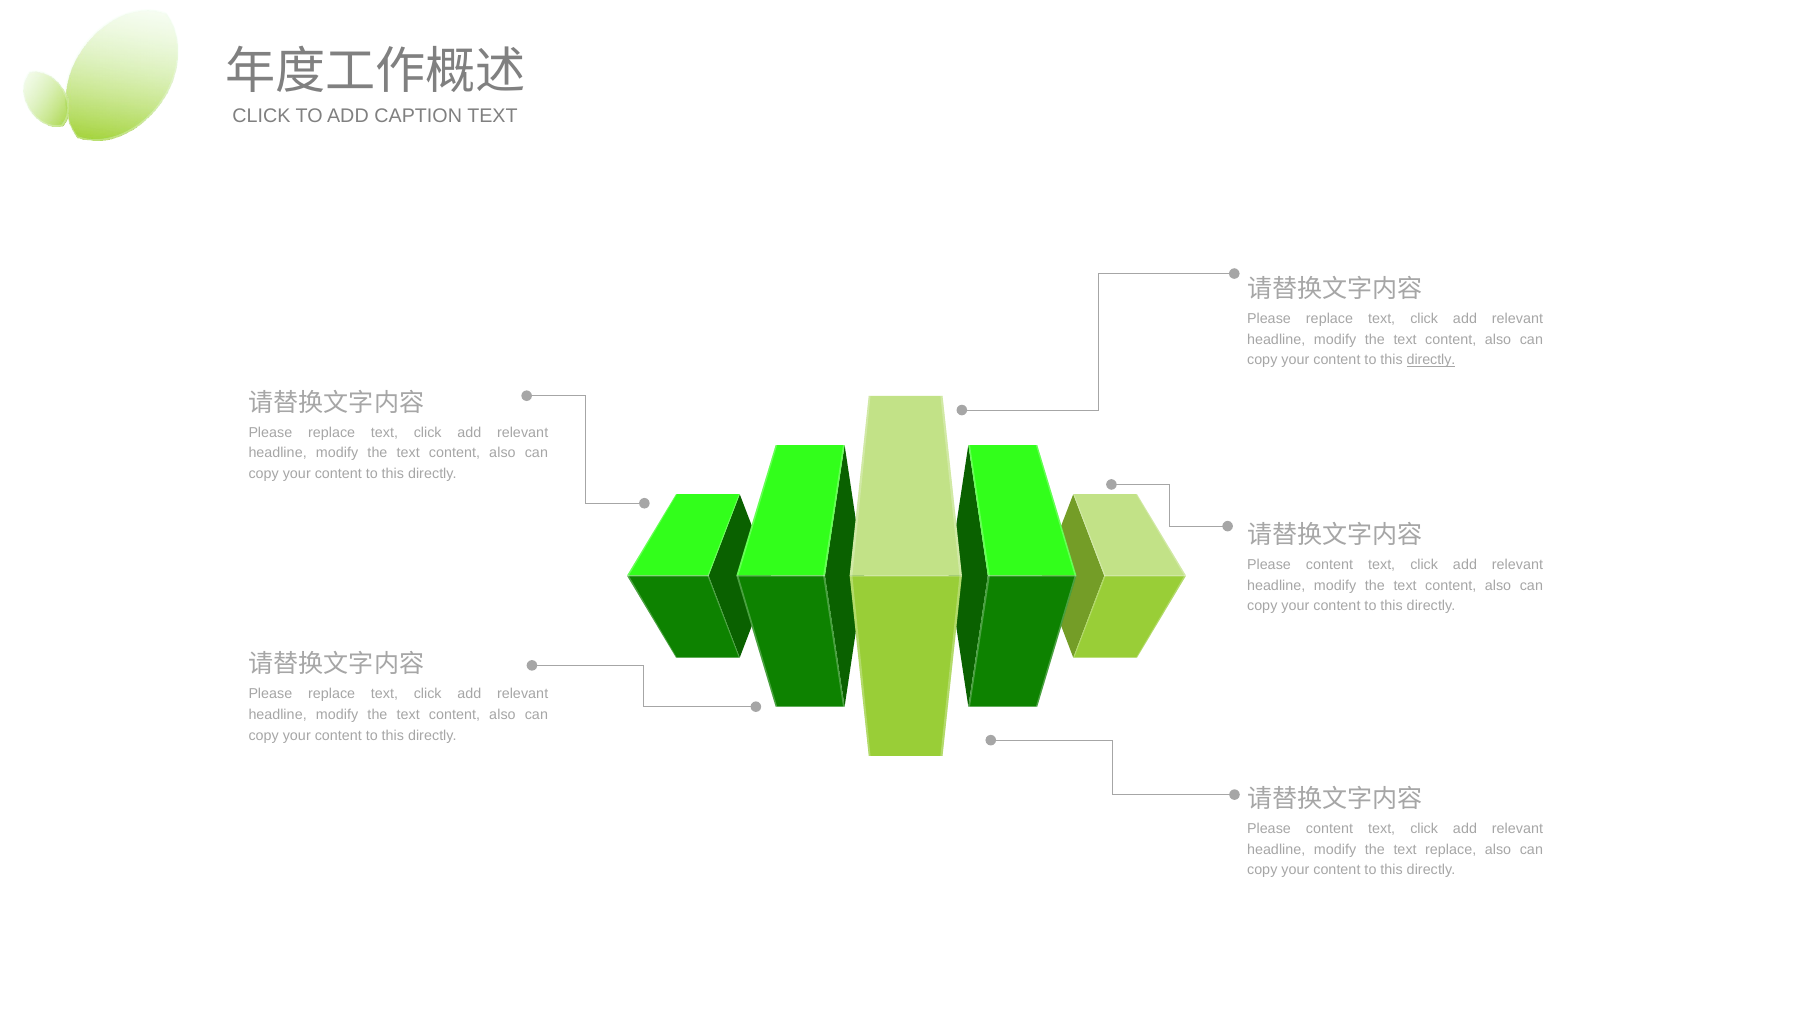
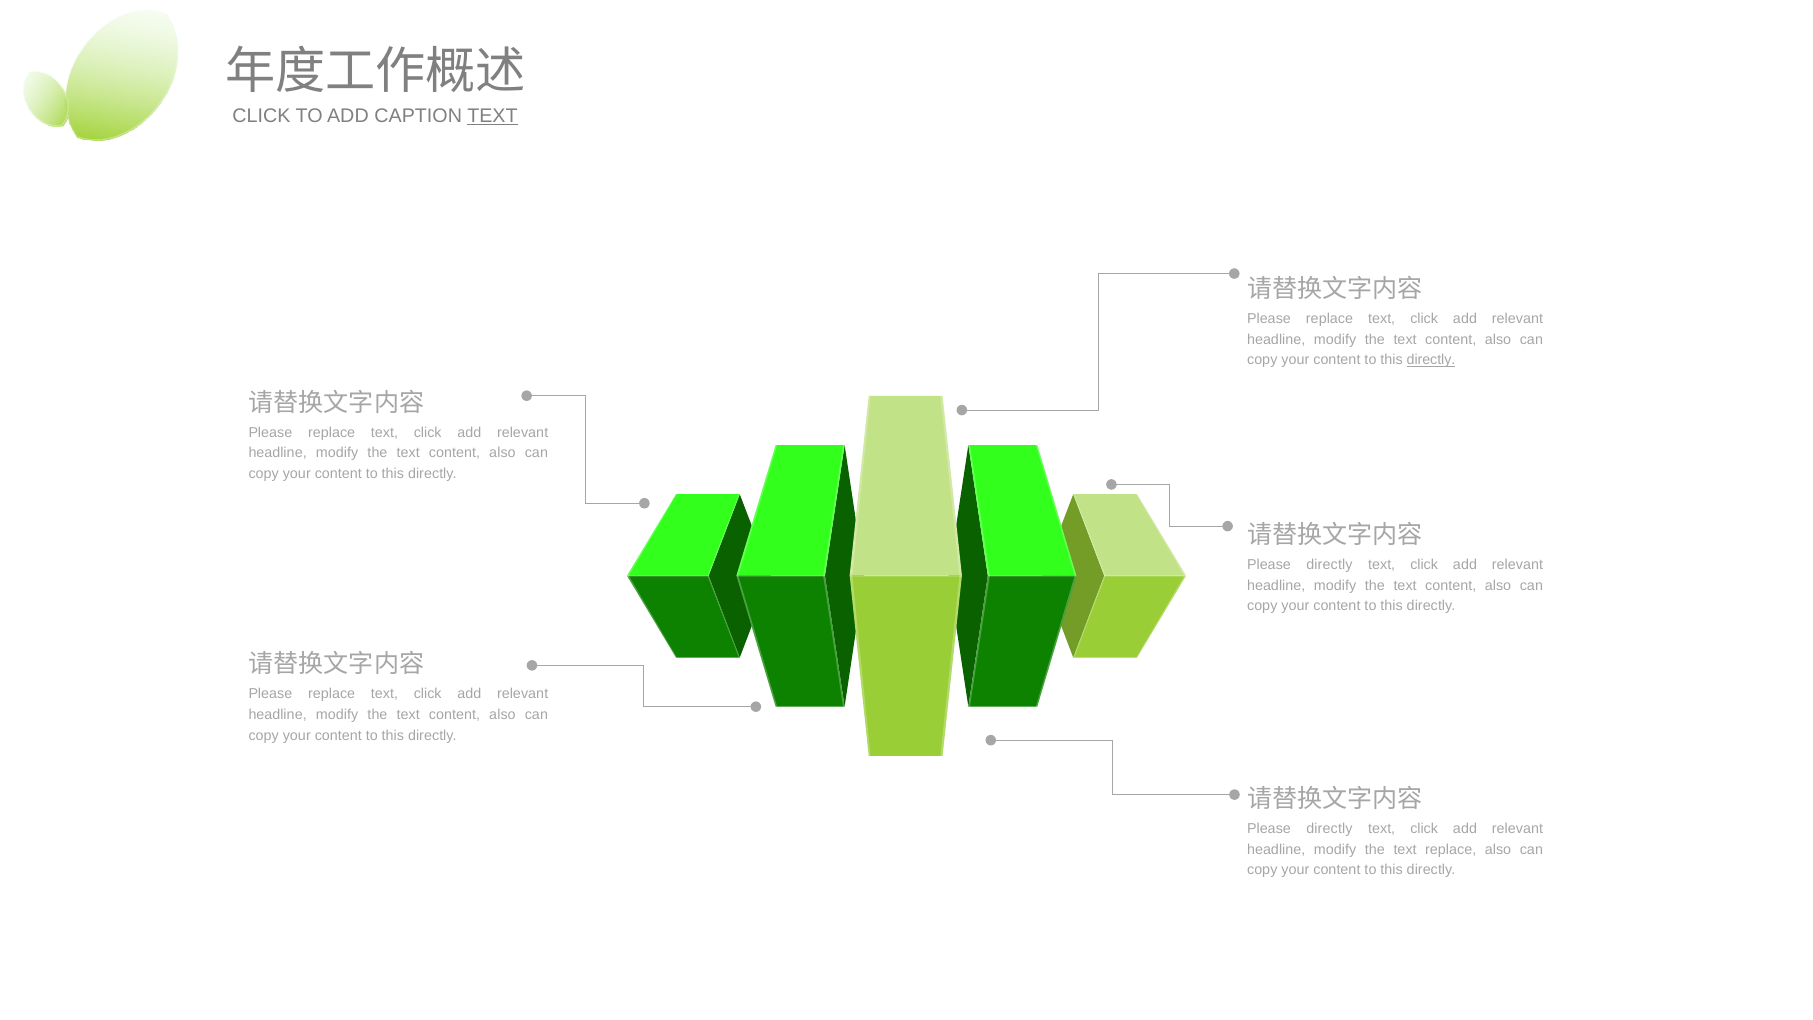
TEXT at (492, 116) underline: none -> present
content at (1329, 565): content -> directly
content at (1329, 829): content -> directly
